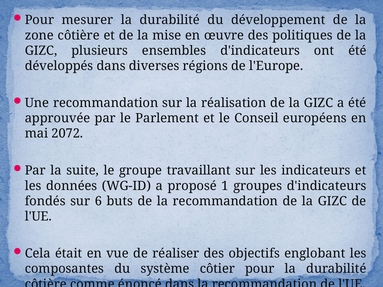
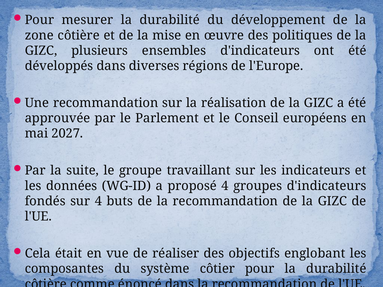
2072: 2072 -> 2027
proposé 1: 1 -> 4
sur 6: 6 -> 4
